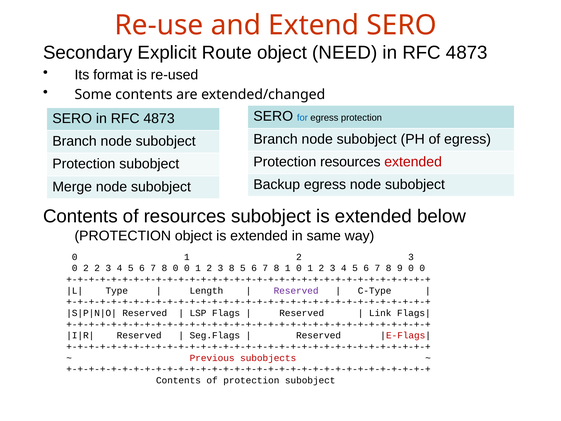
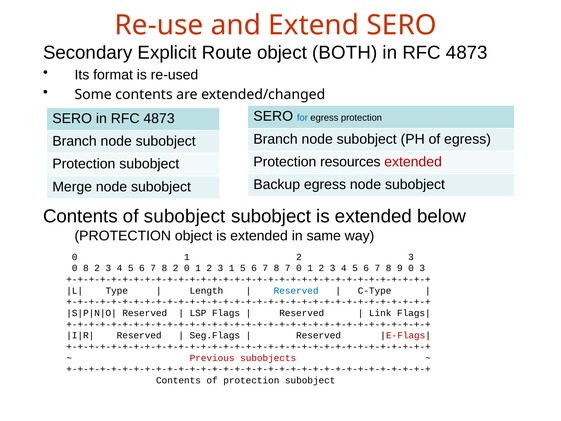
NEED: NEED -> BOTH
of resources: resources -> subobject
0 2: 2 -> 8
7 8 0: 0 -> 2
3 8: 8 -> 1
8 1: 1 -> 7
9 0 0: 0 -> 3
Reserved at (296, 290) colour: purple -> blue
